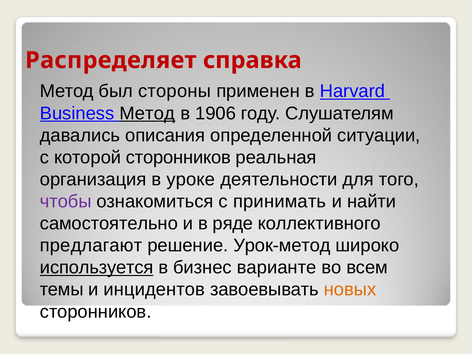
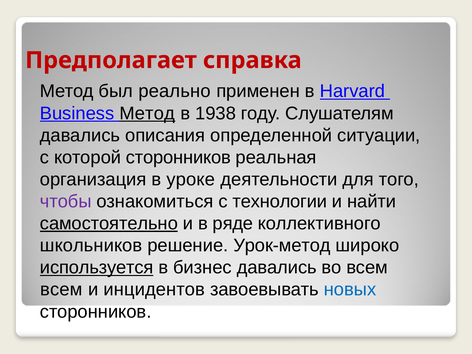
Распределяет: Распределяет -> Предполагает
стороны: стороны -> реально
1906: 1906 -> 1938
принимать: принимать -> технологии
самостоятельно underline: none -> present
предлагают: предлагают -> школьников
бизнес варианте: варианте -> давались
темы at (62, 290): темы -> всем
новых colour: orange -> blue
